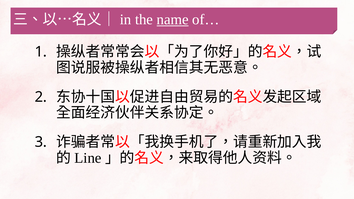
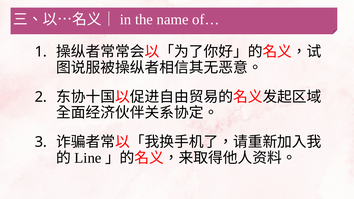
name underline: present -> none
